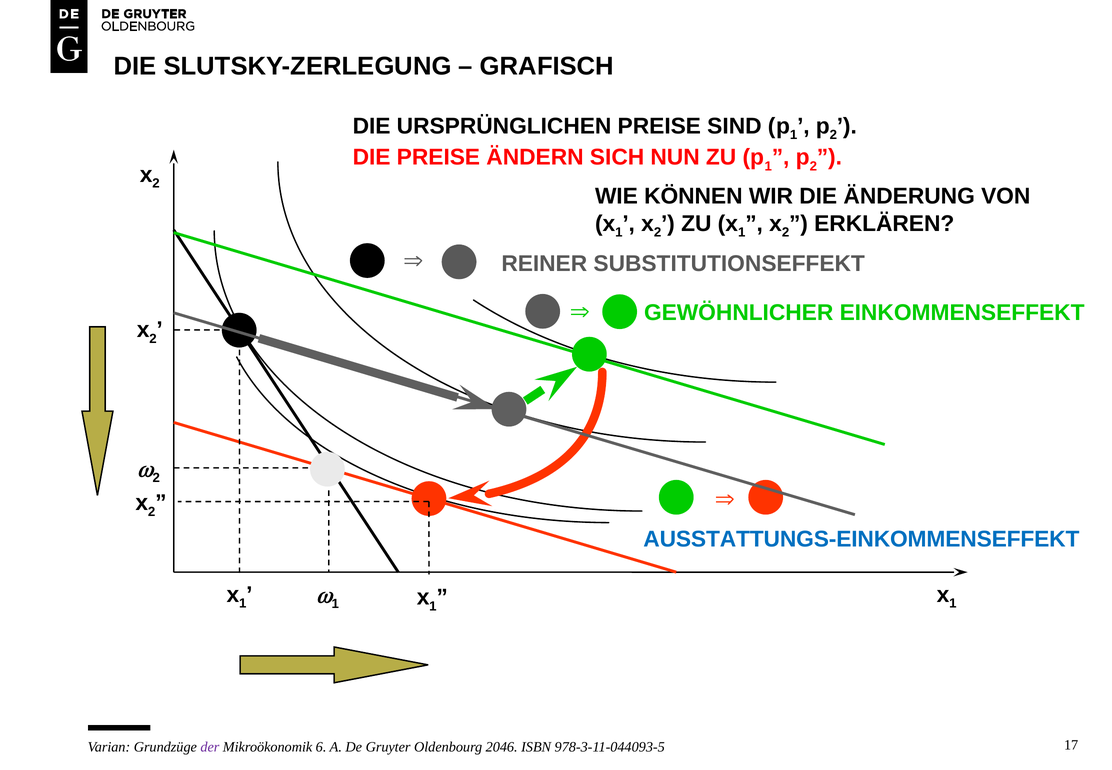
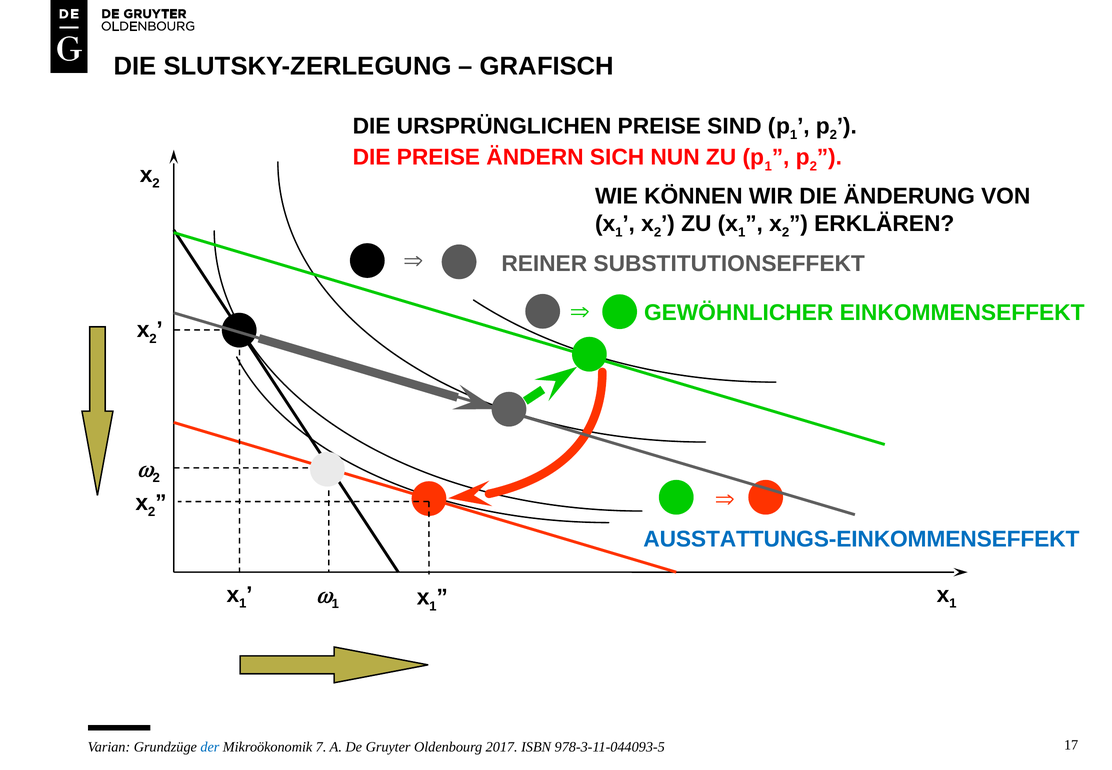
der colour: purple -> blue
6: 6 -> 7
2046: 2046 -> 2017
